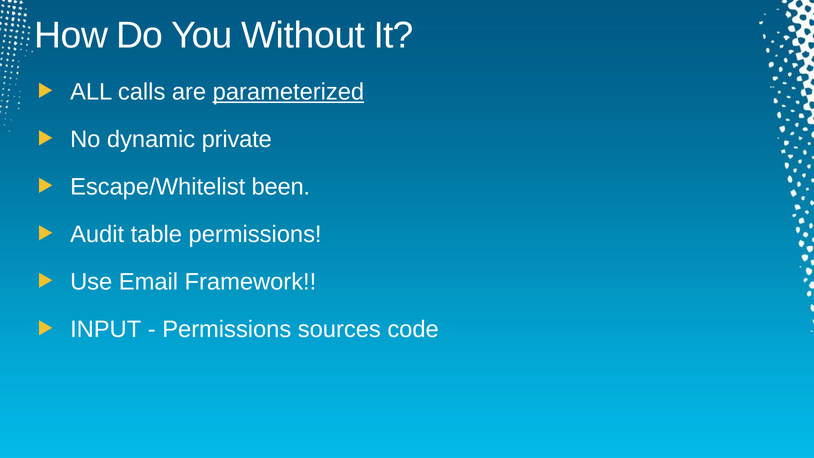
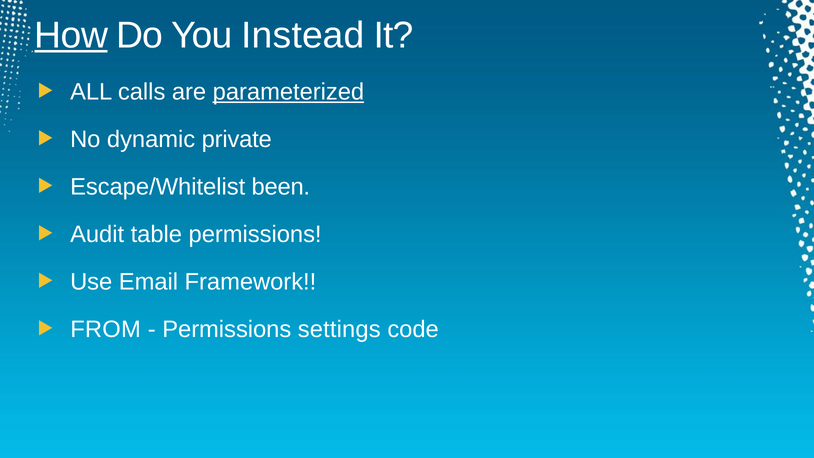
How underline: none -> present
Without: Without -> Instead
INPUT: INPUT -> FROM
sources: sources -> settings
